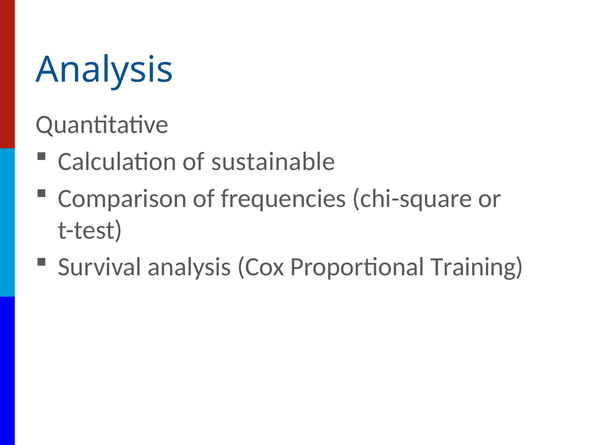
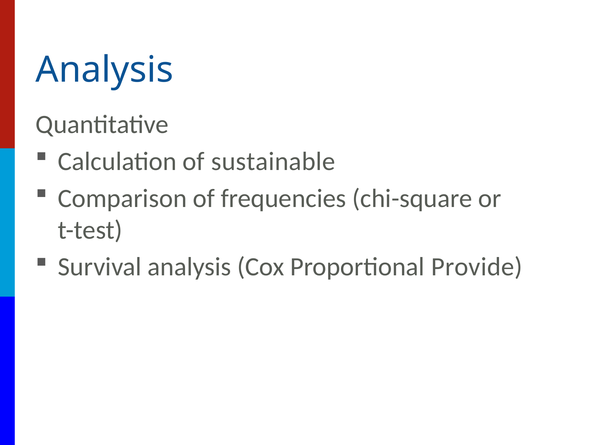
Training: Training -> Provide
